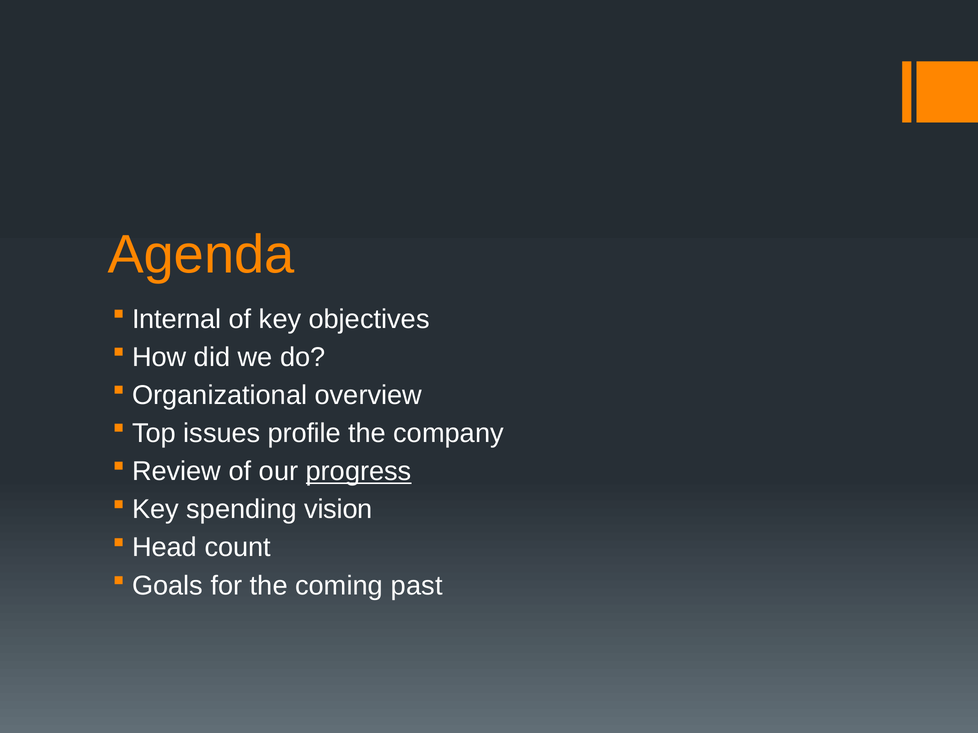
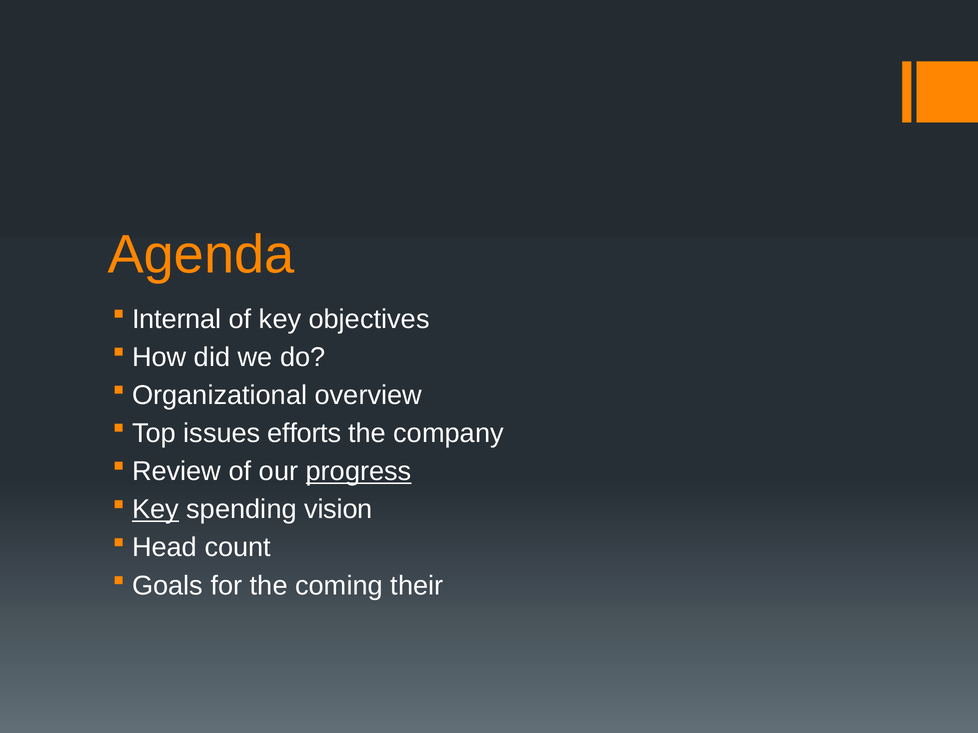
profile: profile -> efforts
Key at (155, 510) underline: none -> present
past: past -> their
